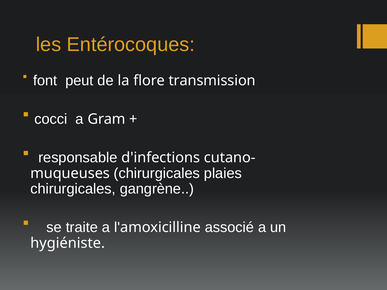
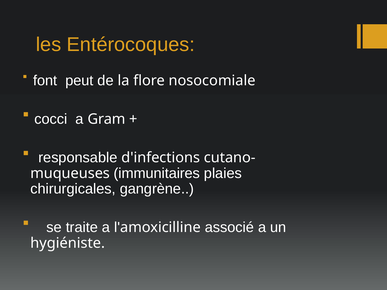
transmission: transmission -> nosocomiale
chirurgicales at (157, 173): chirurgicales -> immunitaires
